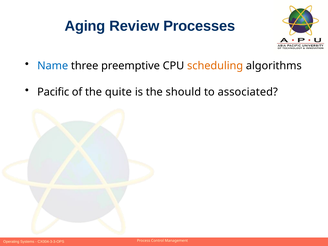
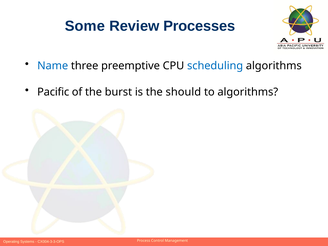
Aging: Aging -> Some
scheduling colour: orange -> blue
quite: quite -> burst
to associated: associated -> algorithms
